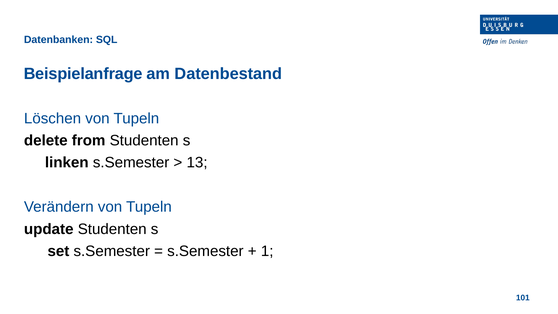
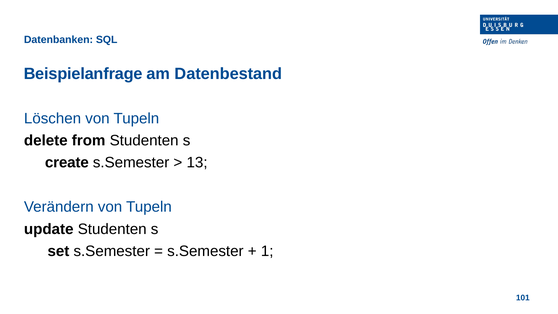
linken: linken -> create
